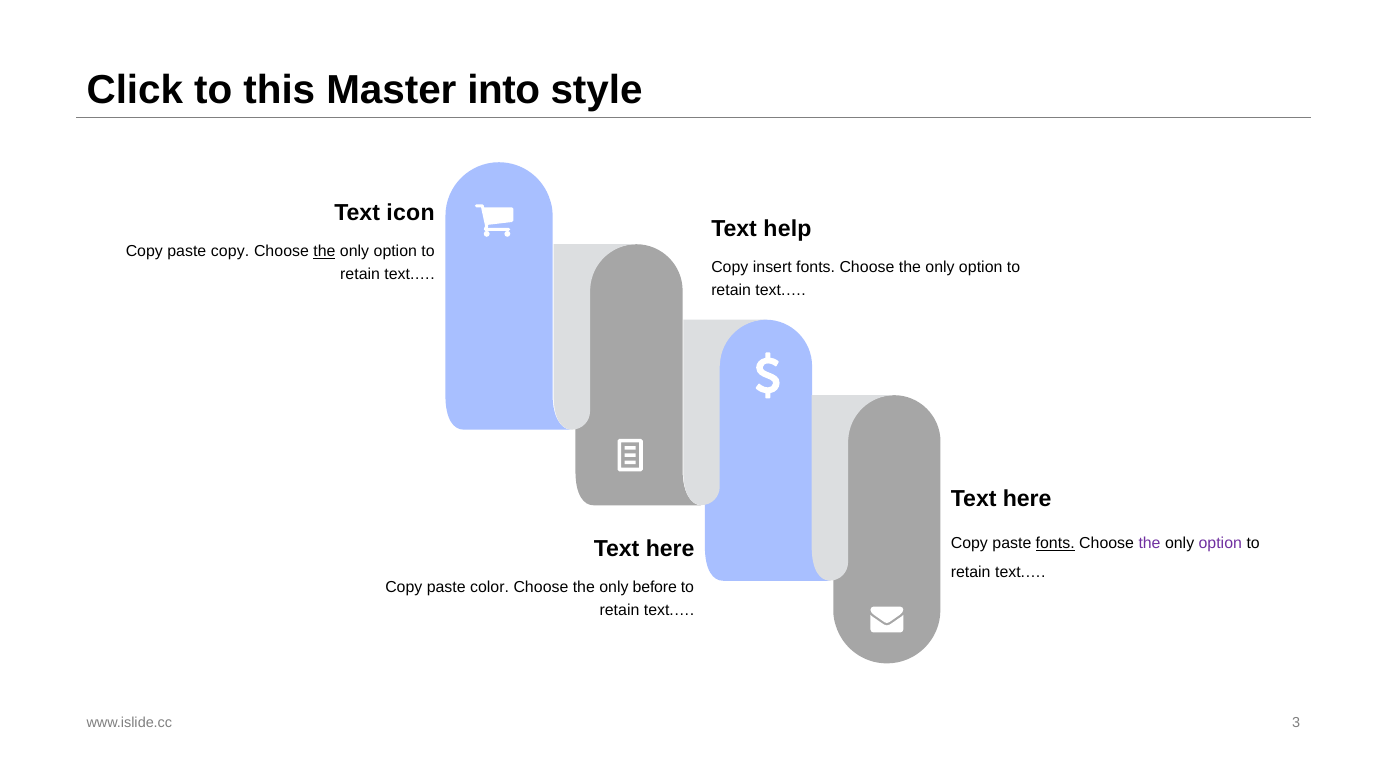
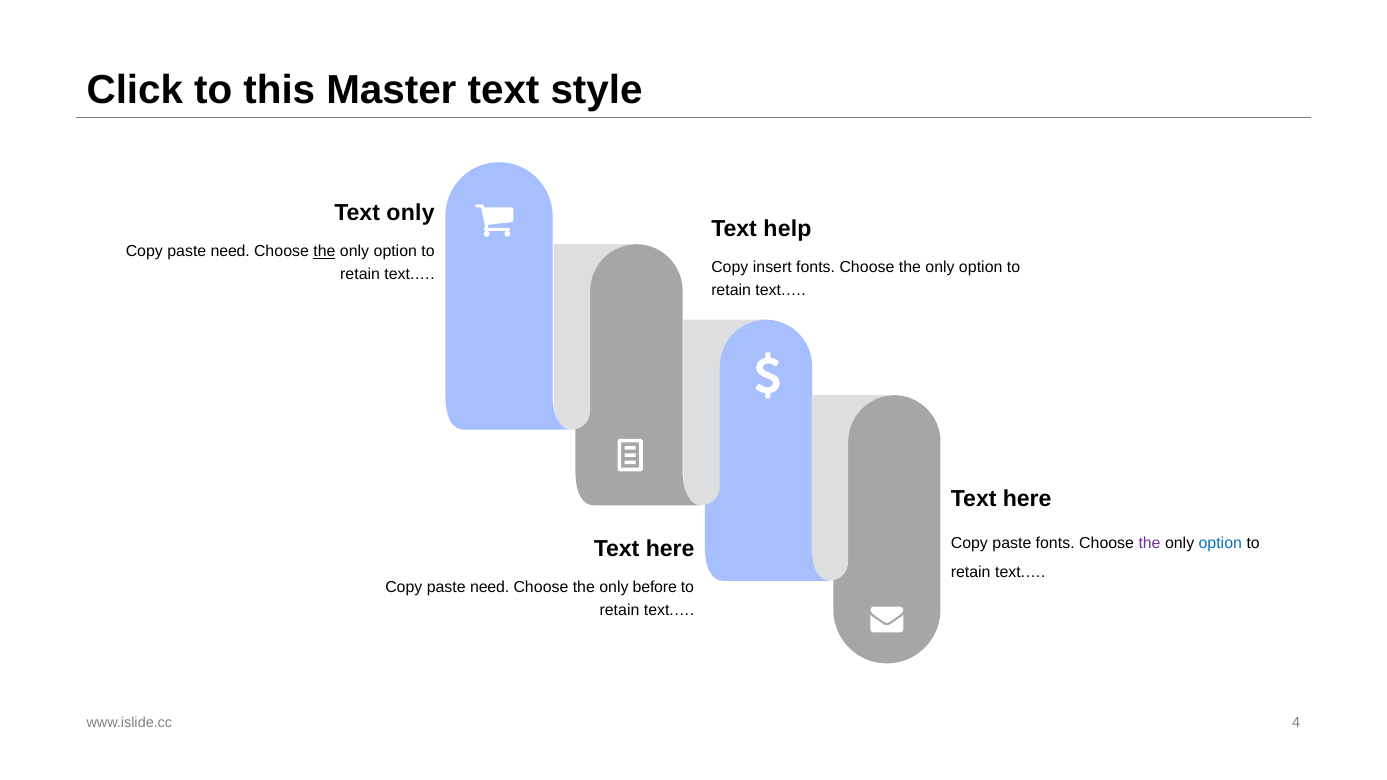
Master into: into -> text
Text icon: icon -> only
copy at (230, 251): copy -> need
fonts at (1055, 544) underline: present -> none
option at (1220, 544) colour: purple -> blue
color at (490, 588): color -> need
3: 3 -> 4
